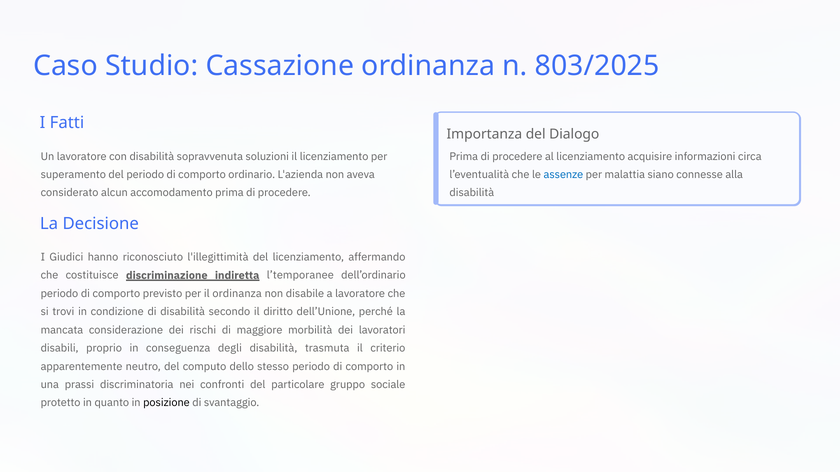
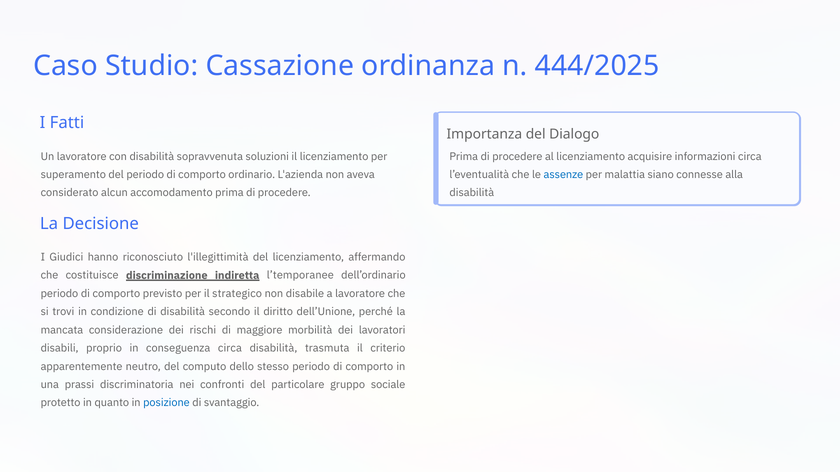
803/2025: 803/2025 -> 444/2025
il ordinanza: ordinanza -> strategico
conseguenza degli: degli -> circa
posizione colour: black -> blue
